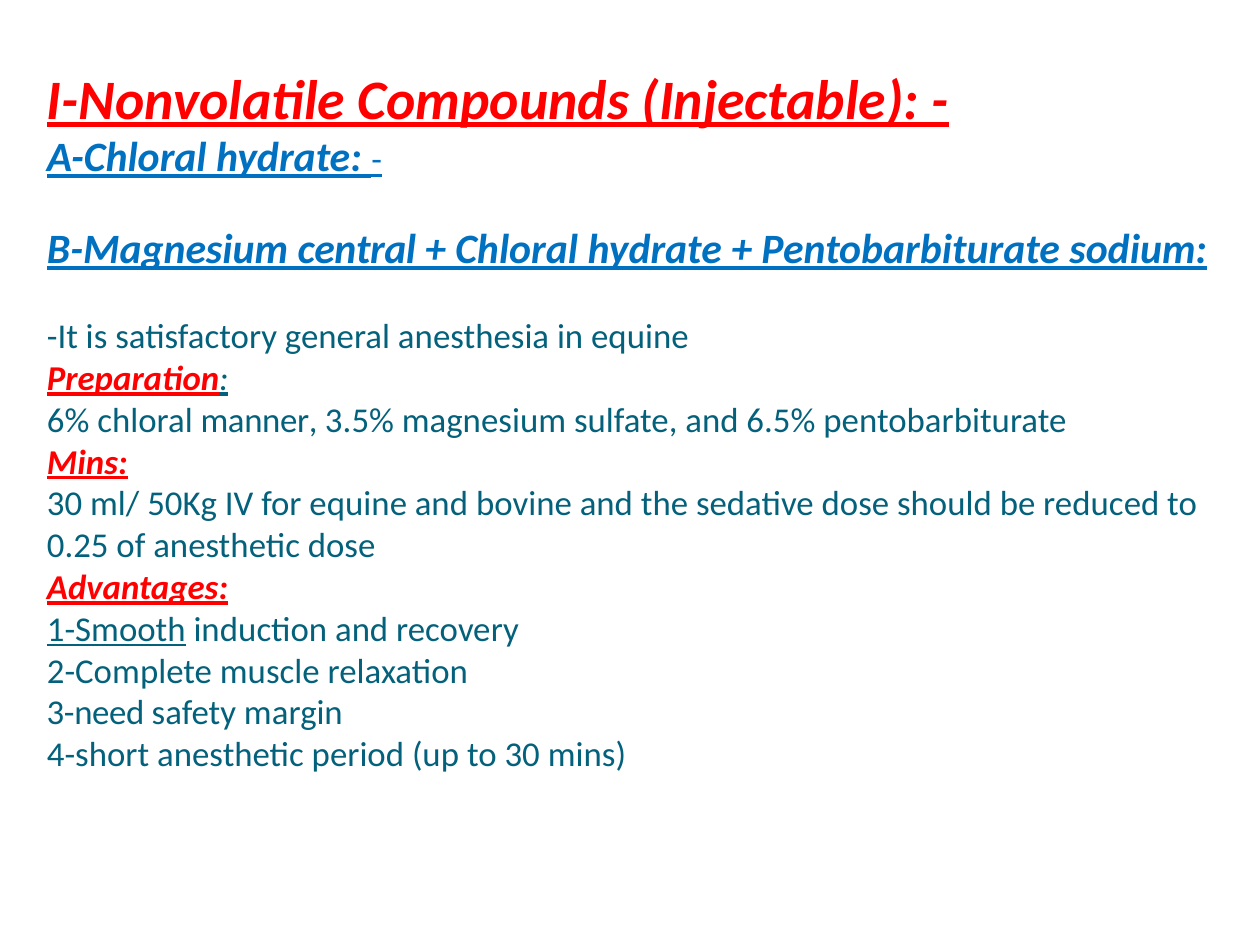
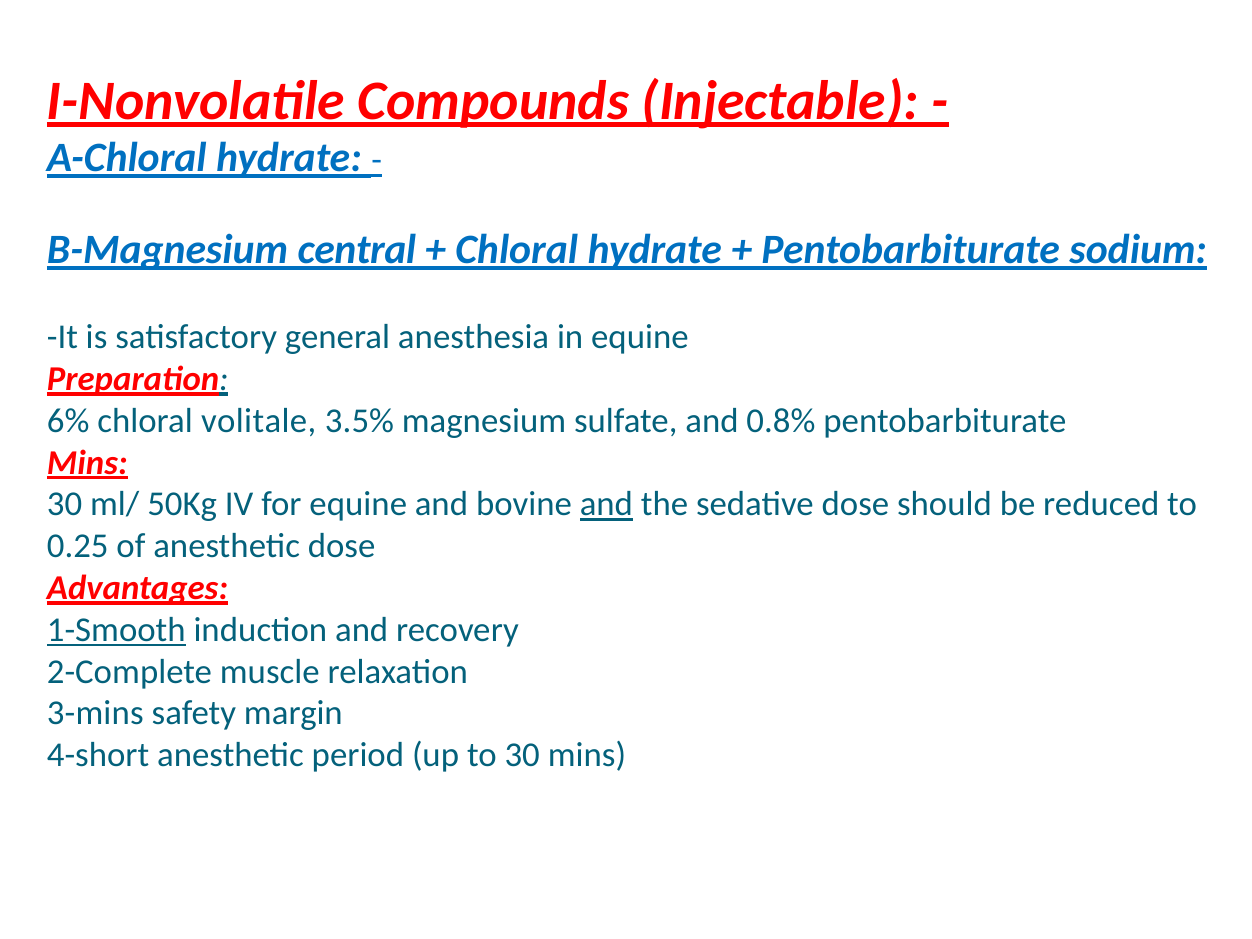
manner: manner -> volitale
6.5%: 6.5% -> 0.8%
and at (606, 504) underline: none -> present
3-need: 3-need -> 3-mins
